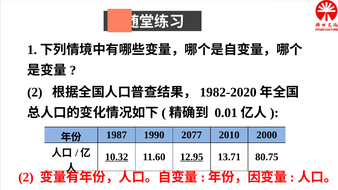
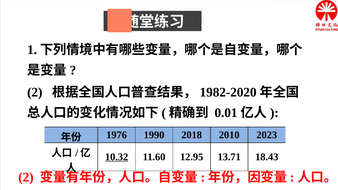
1987: 1987 -> 1976
2077: 2077 -> 2018
2000: 2000 -> 2023
12.95 underline: present -> none
80.75: 80.75 -> 18.43
